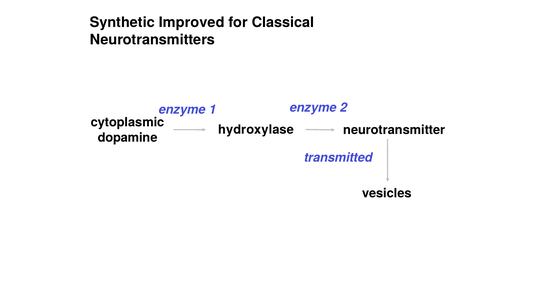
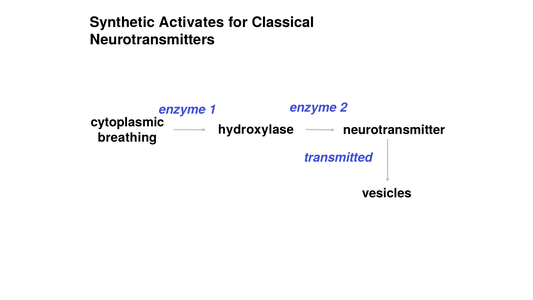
Improved: Improved -> Activates
dopamine: dopamine -> breathing
